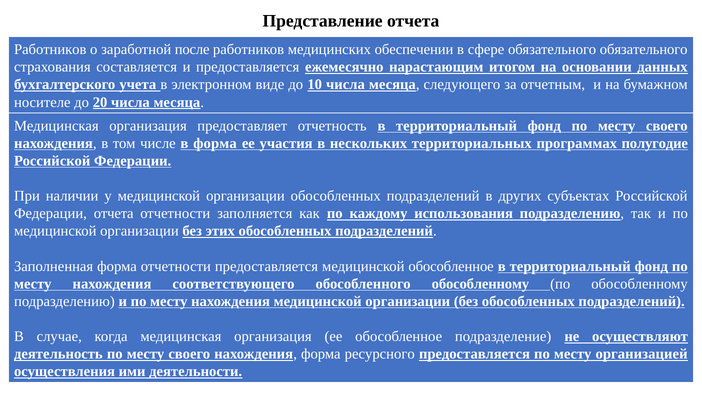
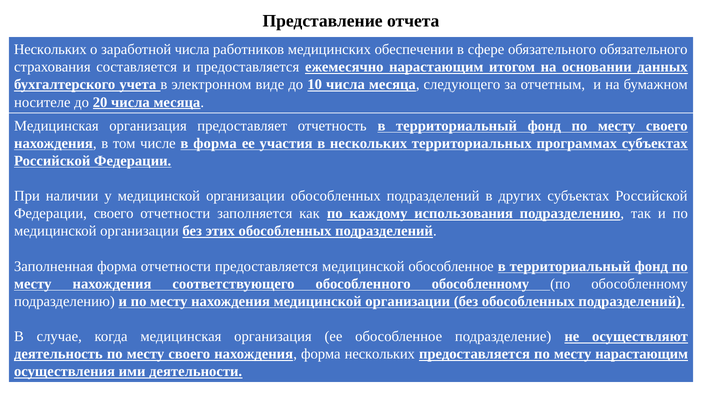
Работников at (50, 49): Работников -> Нескольких
заработной после: после -> числа
программах полугодие: полугодие -> субъектах
Федерации отчета: отчета -> своего
форма ресурсного: ресурсного -> нескольких
месту организацией: организацией -> нарастающим
